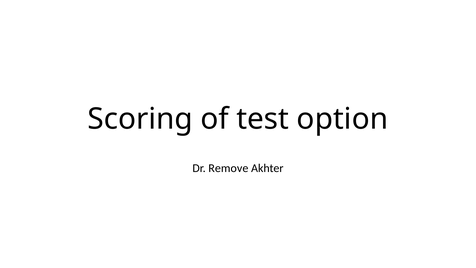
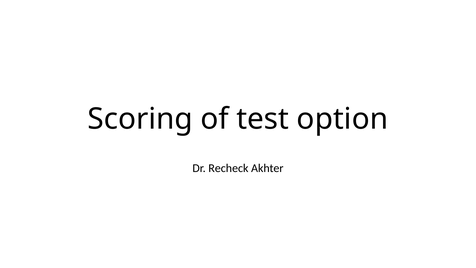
Remove: Remove -> Recheck
